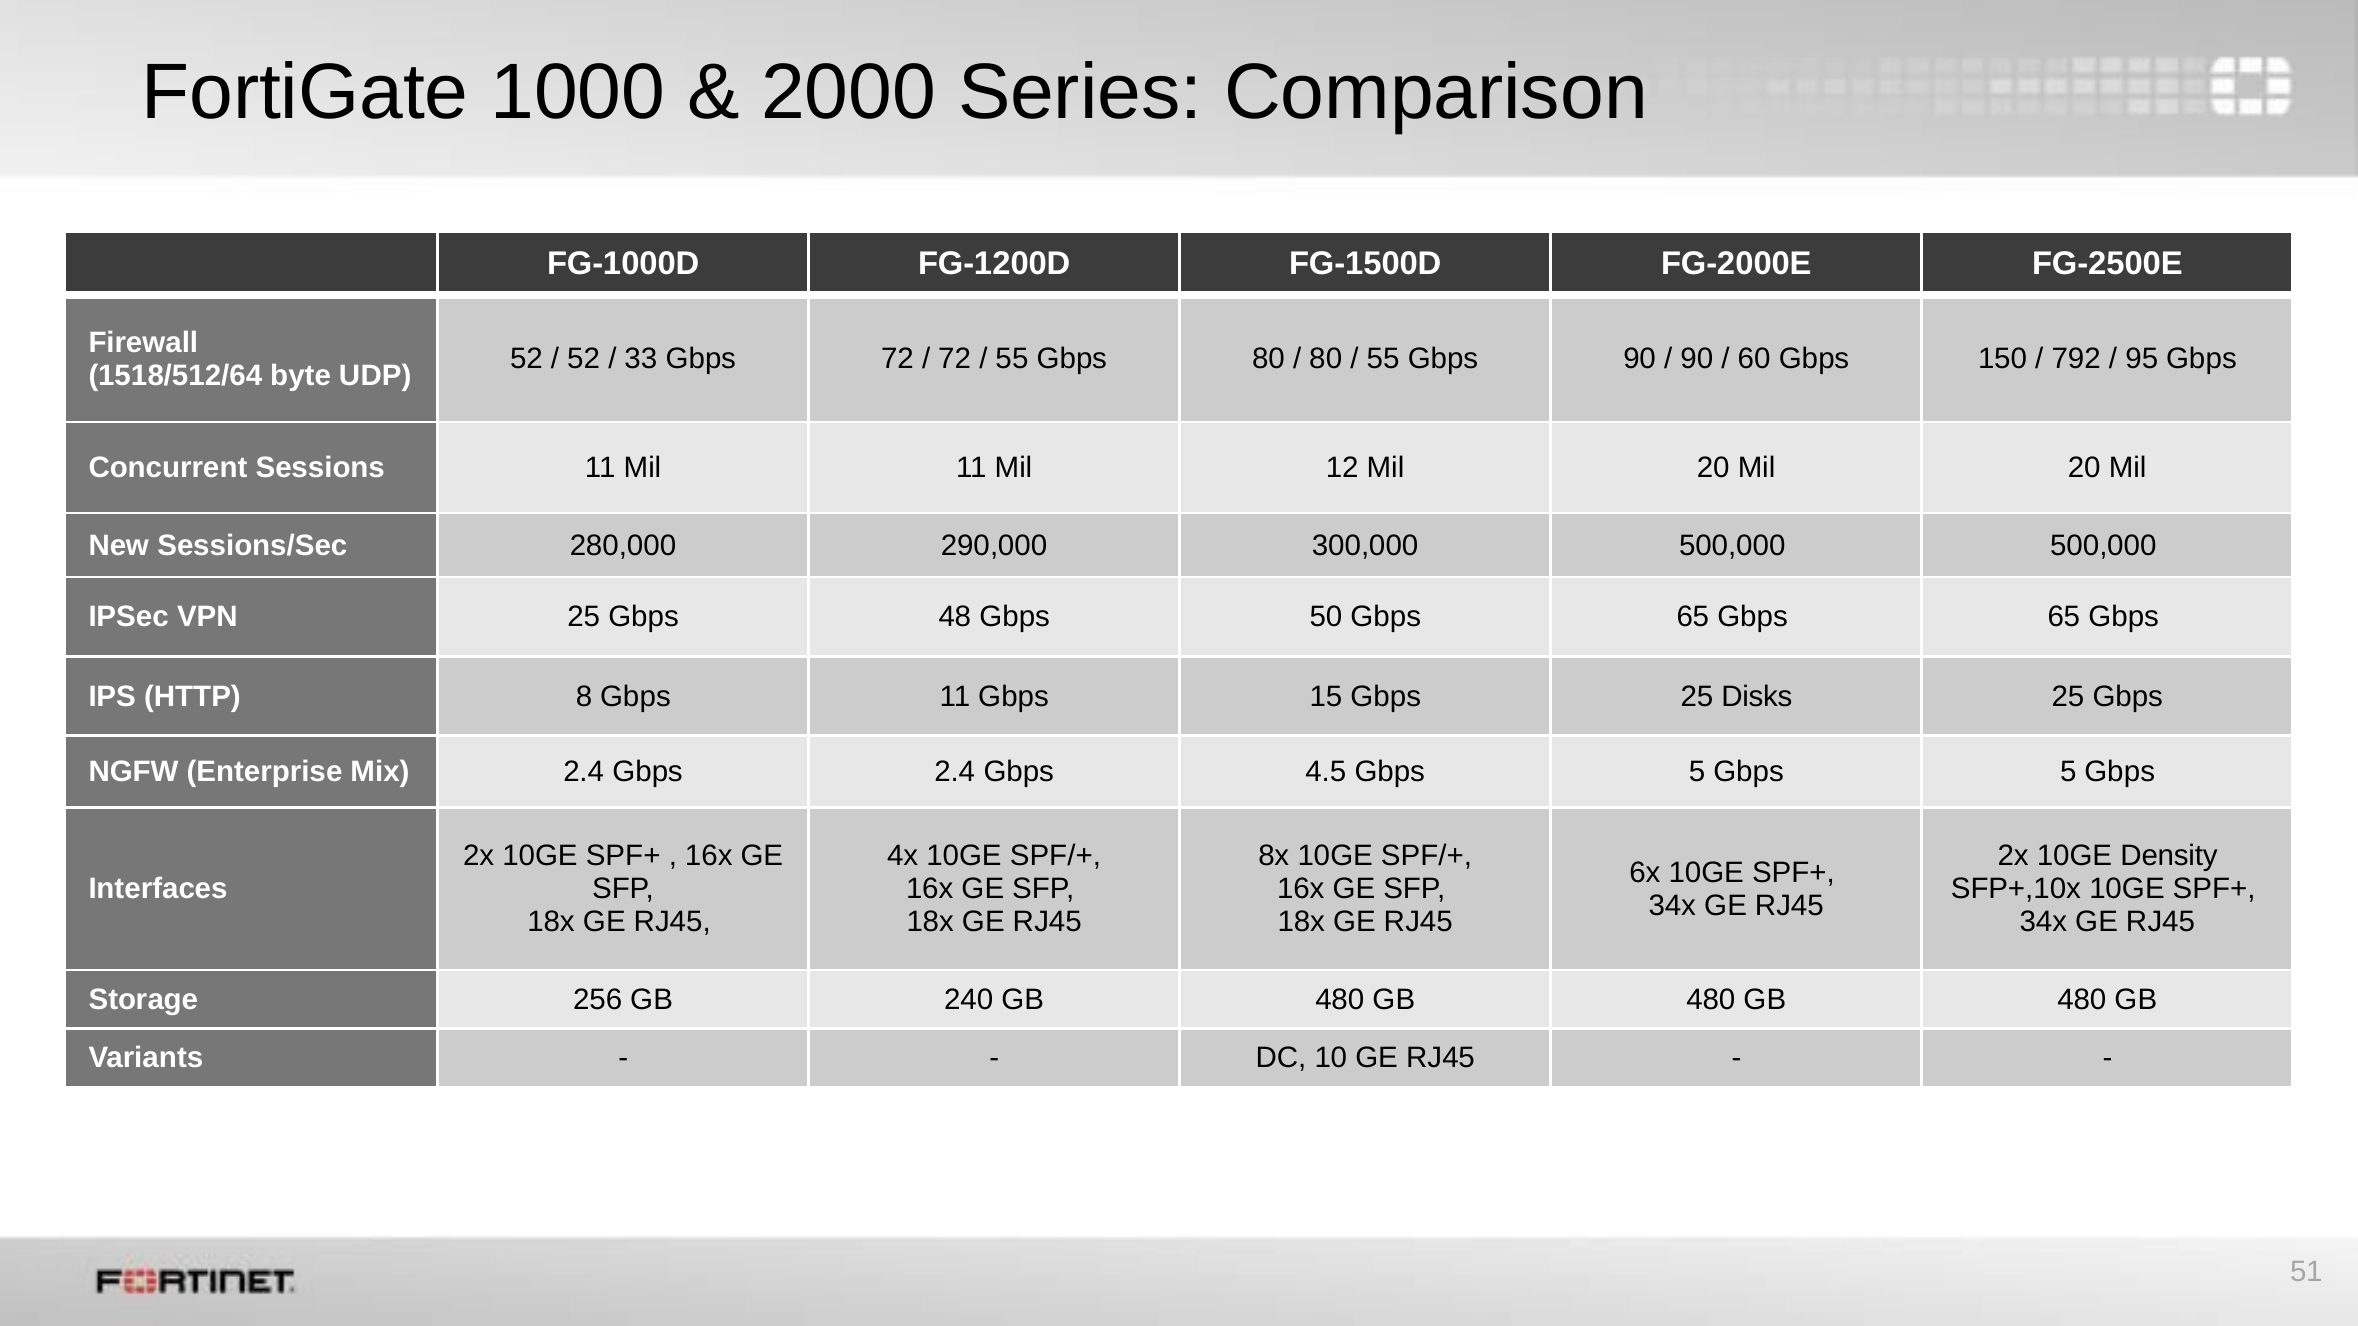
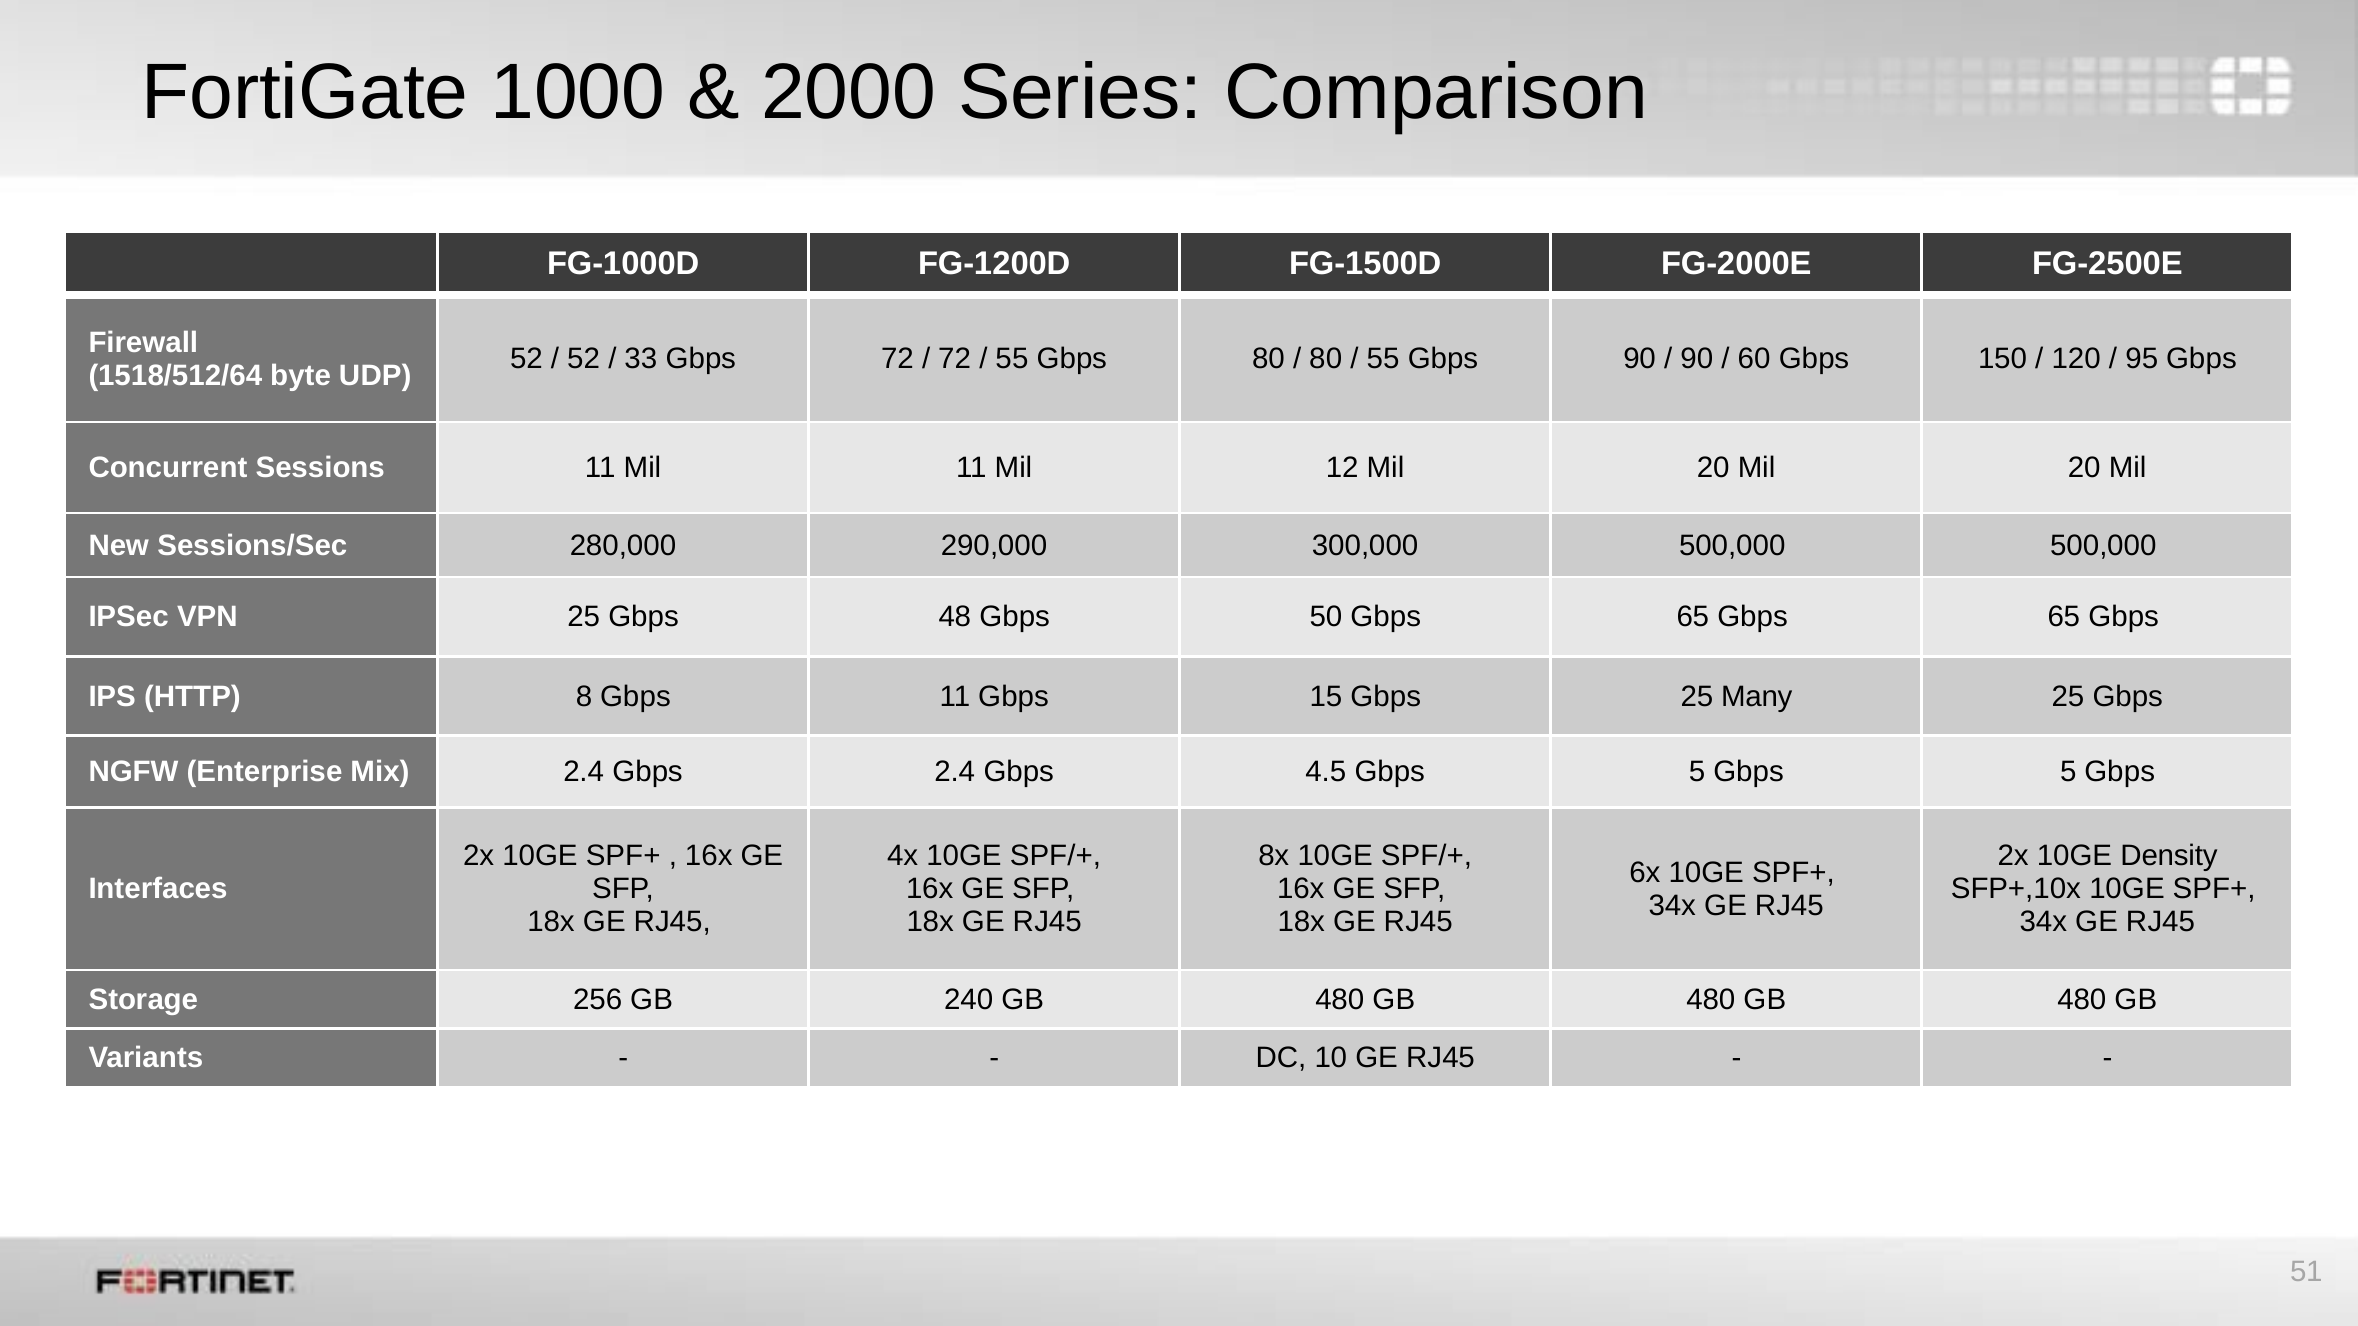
792: 792 -> 120
Disks: Disks -> Many
